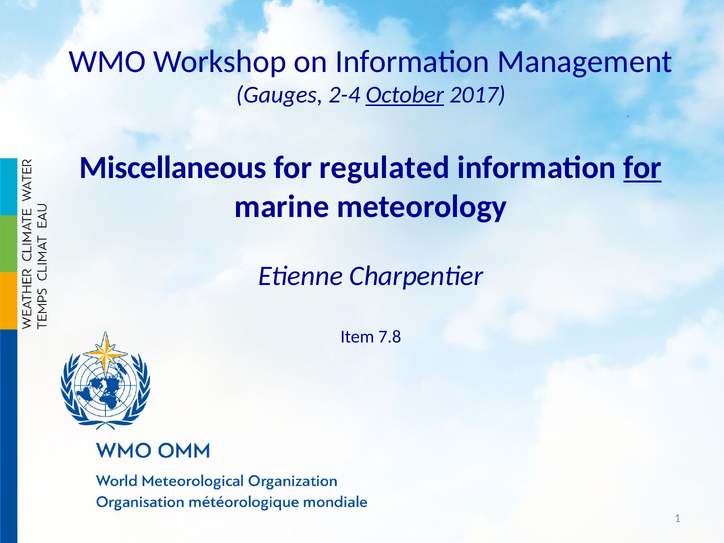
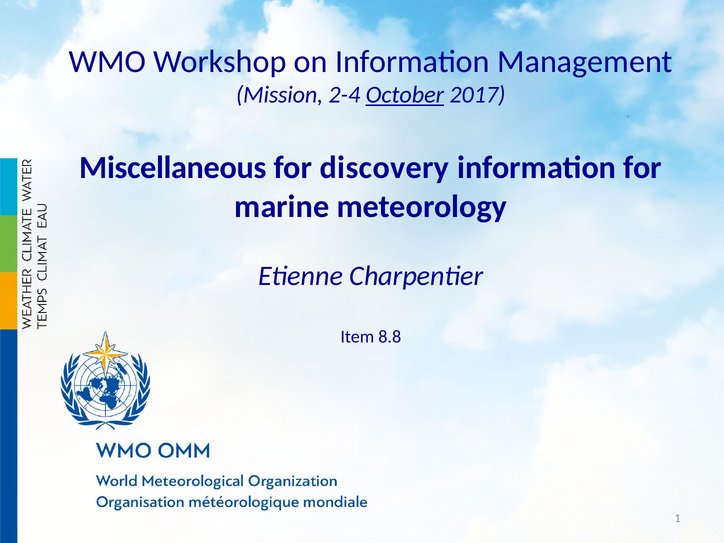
Gauges: Gauges -> Mission
regulated: regulated -> discovery
for at (643, 168) underline: present -> none
7.8: 7.8 -> 8.8
